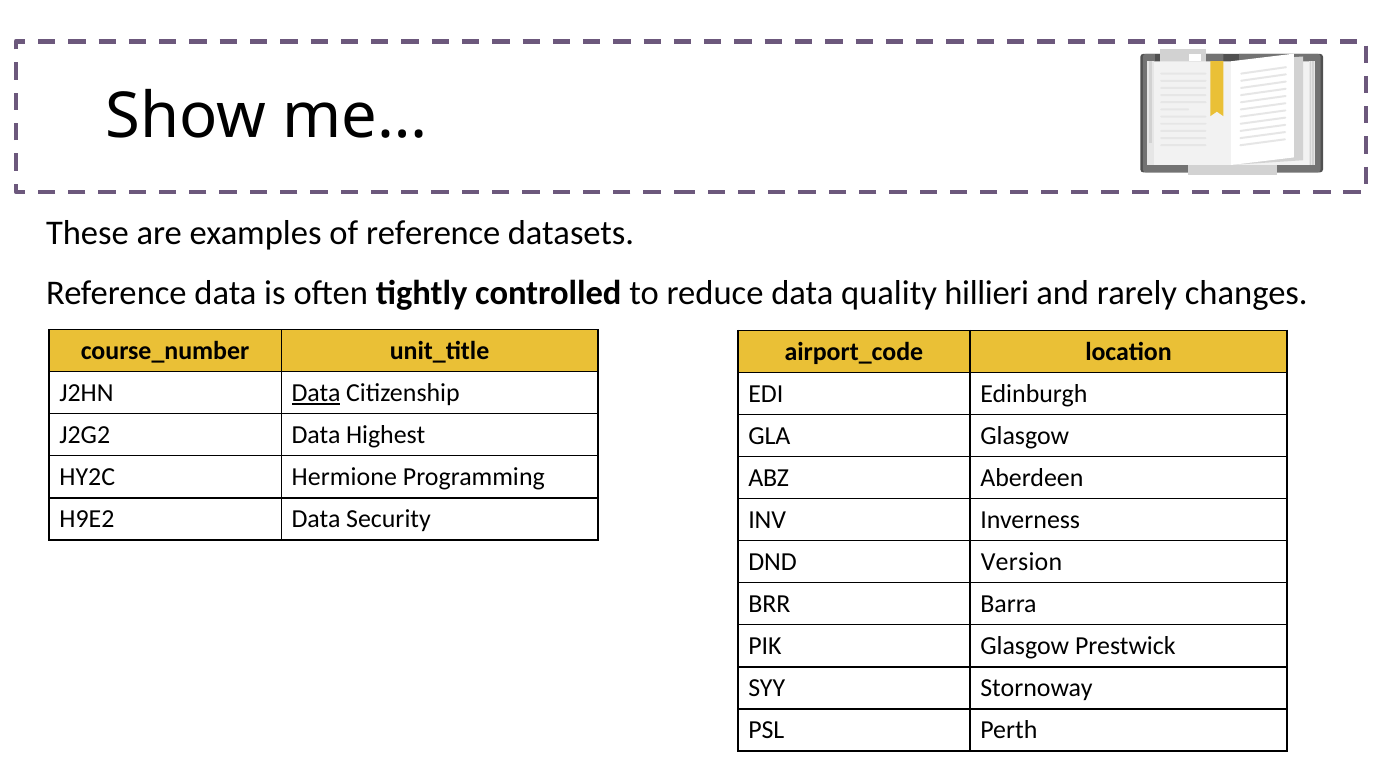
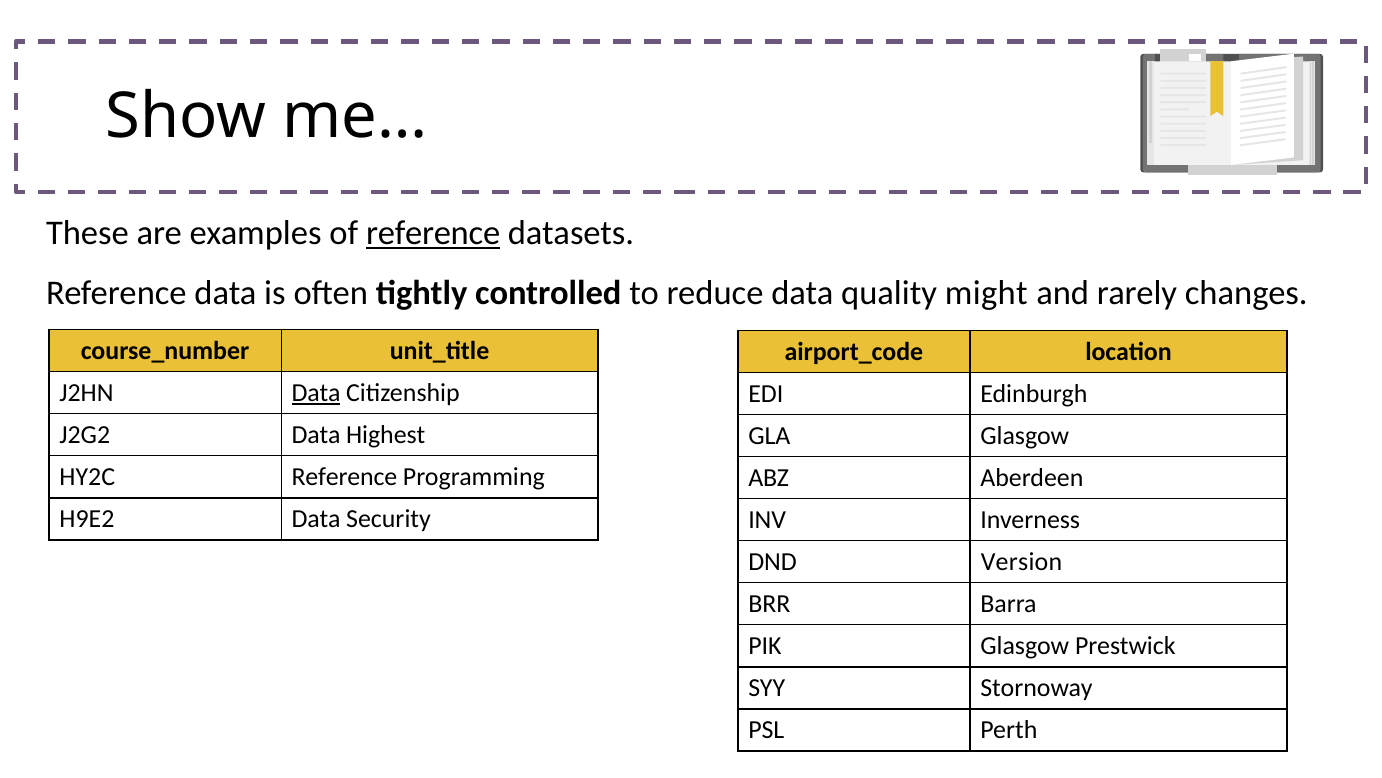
reference at (433, 233) underline: none -> present
hillieri: hillieri -> might
HY2C Hermione: Hermione -> Reference
